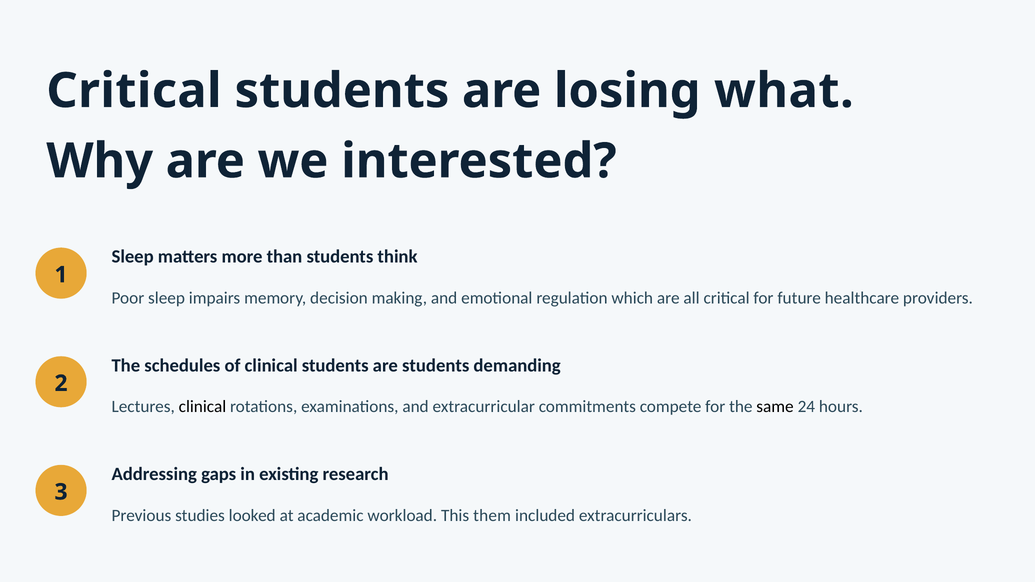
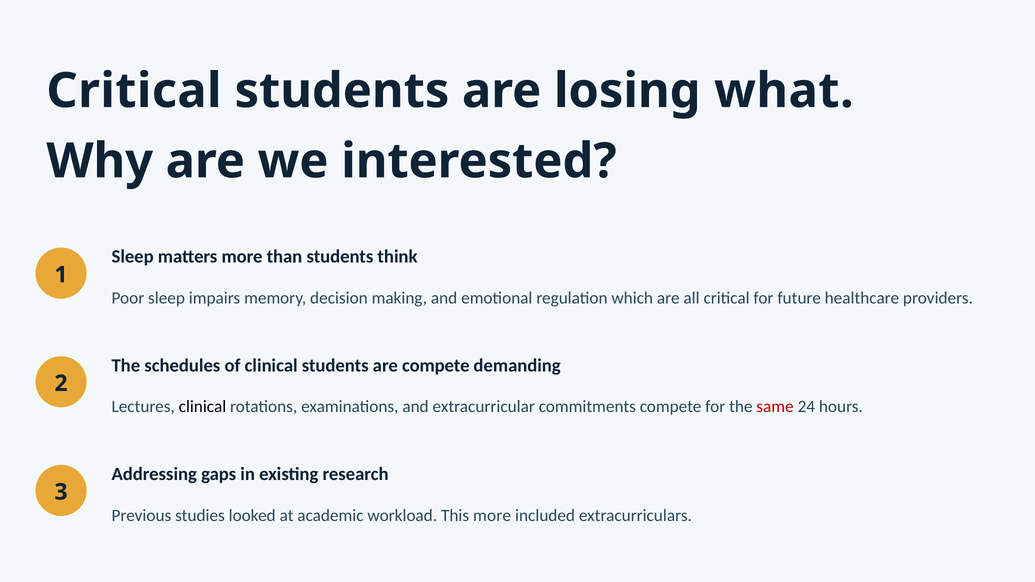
are students: students -> compete
same colour: black -> red
This them: them -> more
